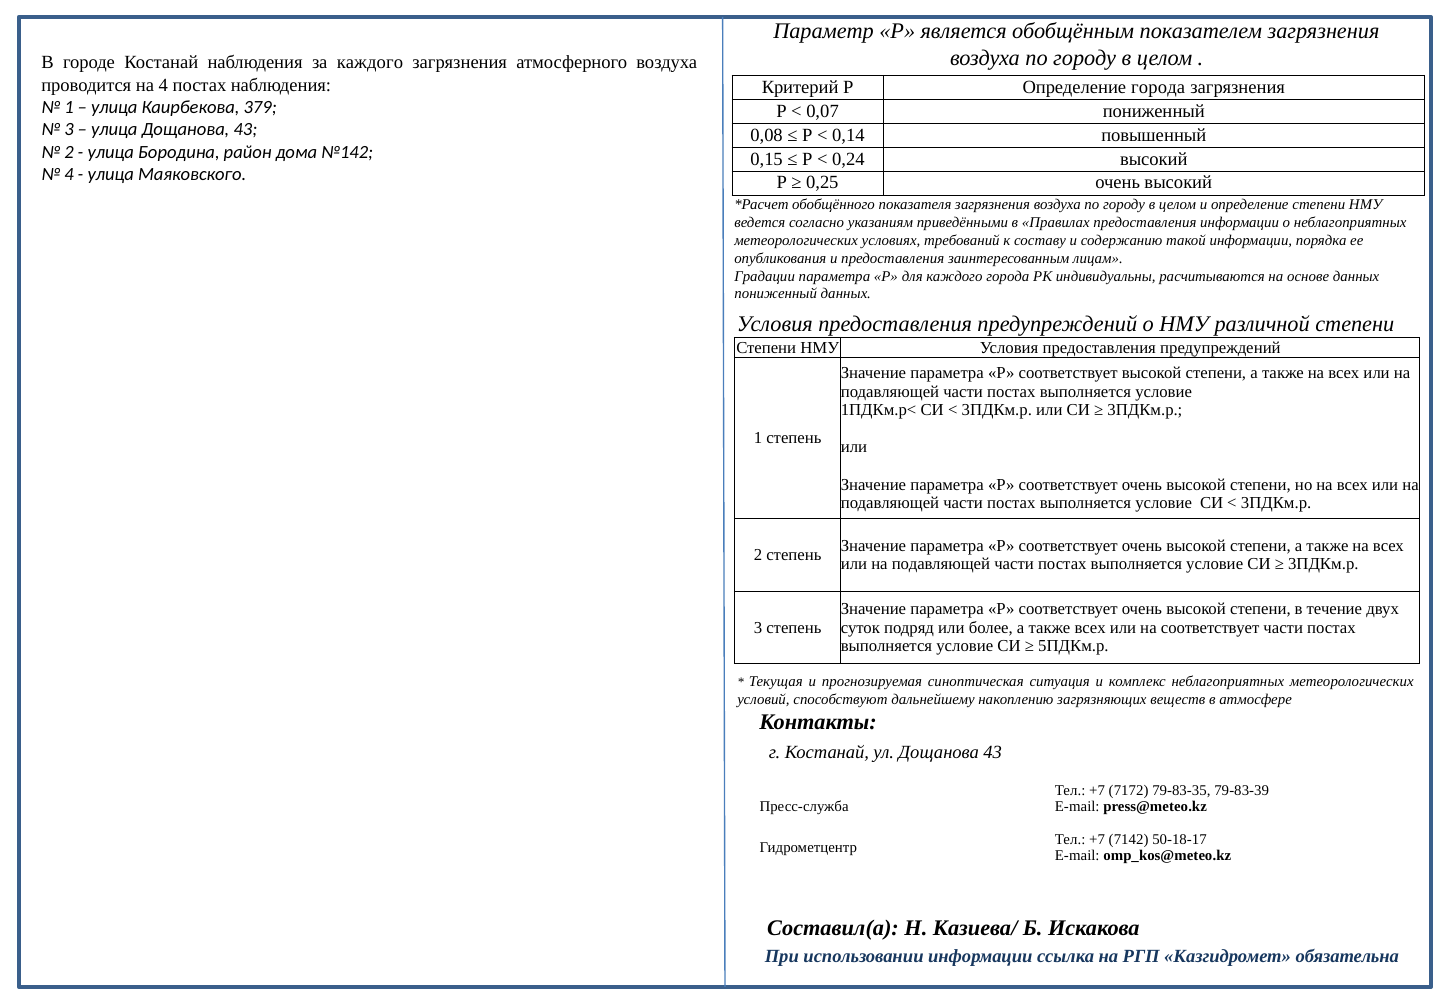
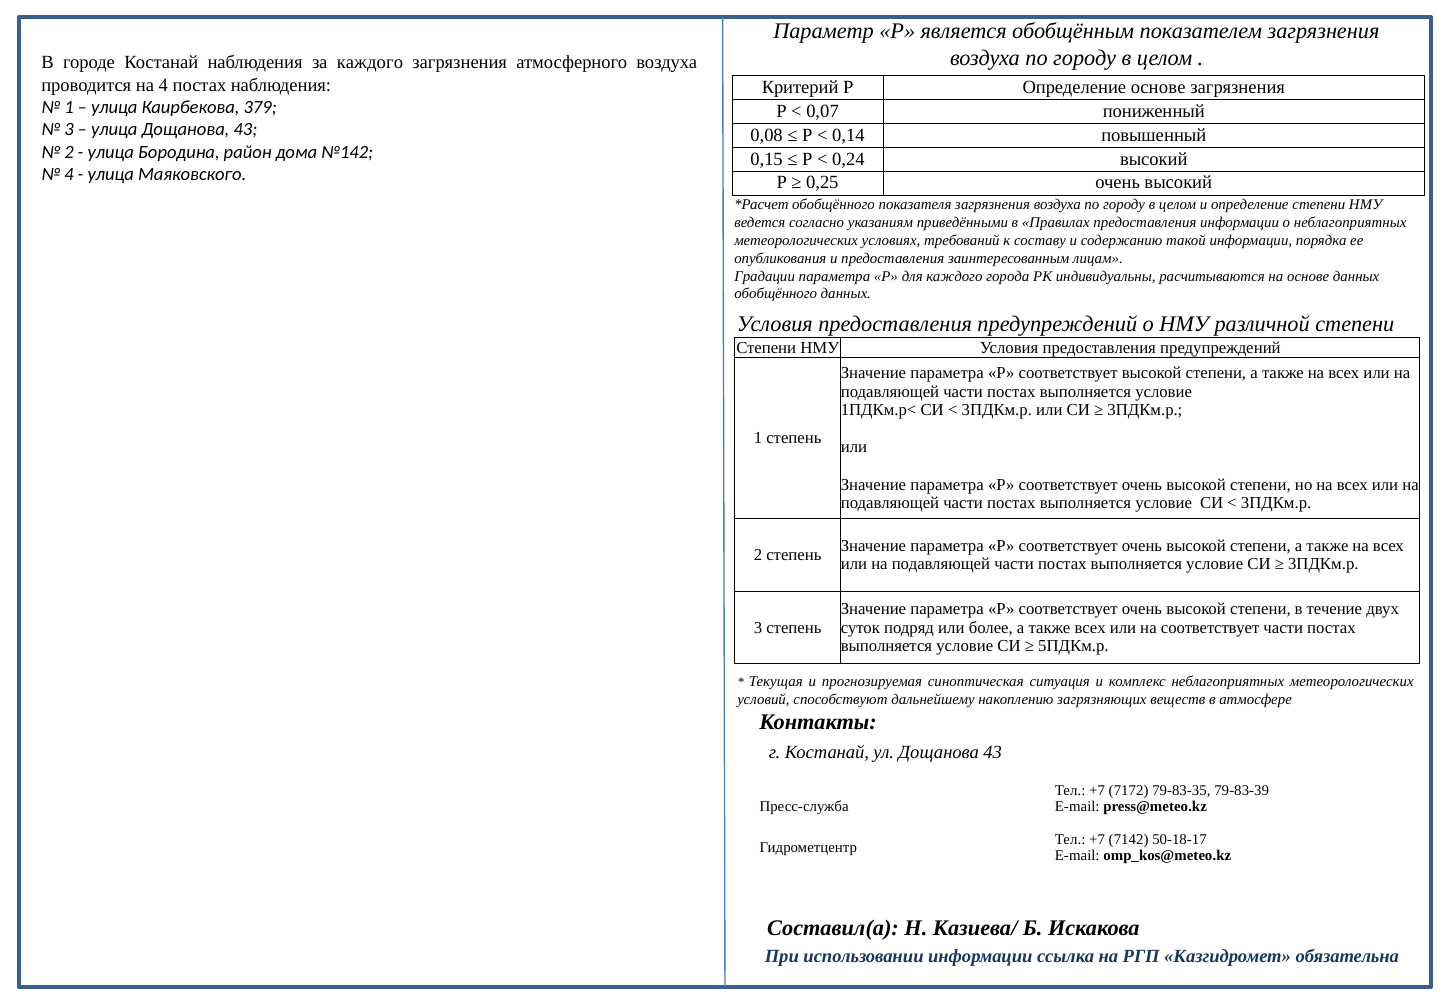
Определение города: города -> основе
пониженный at (776, 294): пониженный -> обобщённого
